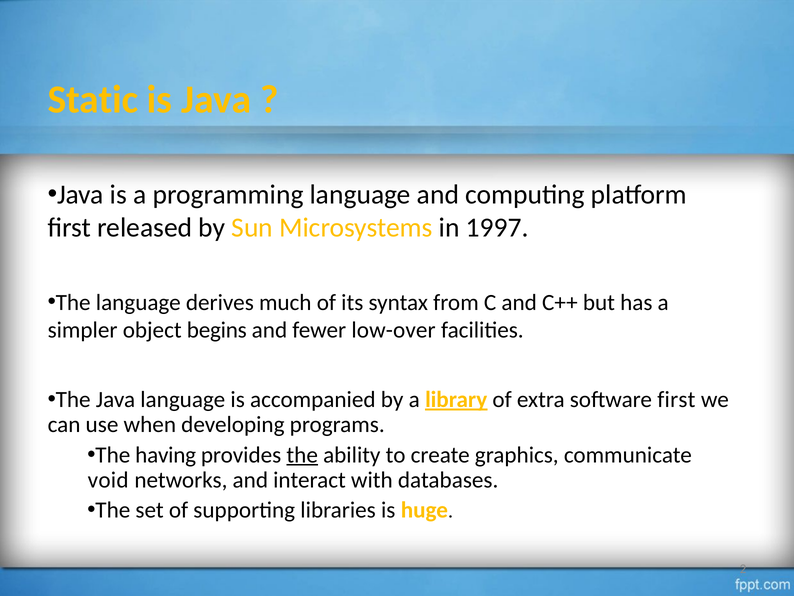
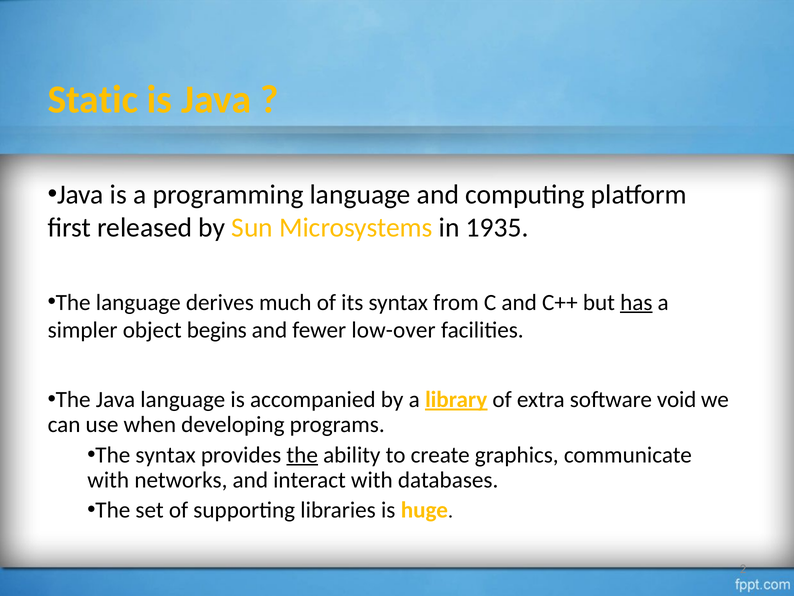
1997: 1997 -> 1935
has underline: none -> present
software first: first -> void
The having: having -> syntax
void at (108, 479): void -> with
